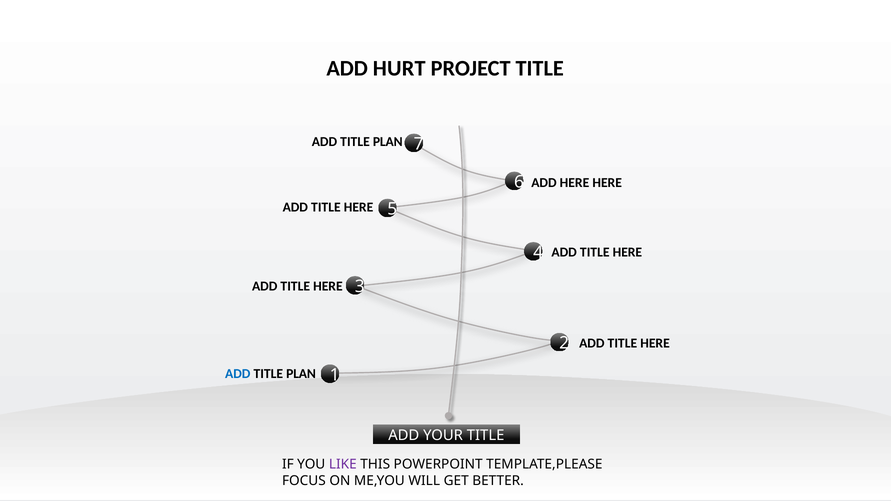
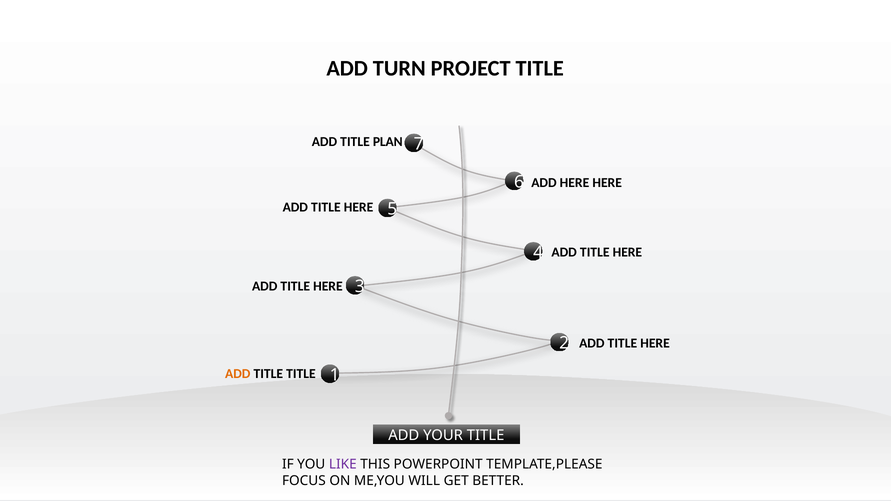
HURT: HURT -> TURN
ADD at (238, 374) colour: blue -> orange
PLAN at (301, 374): PLAN -> TITLE
